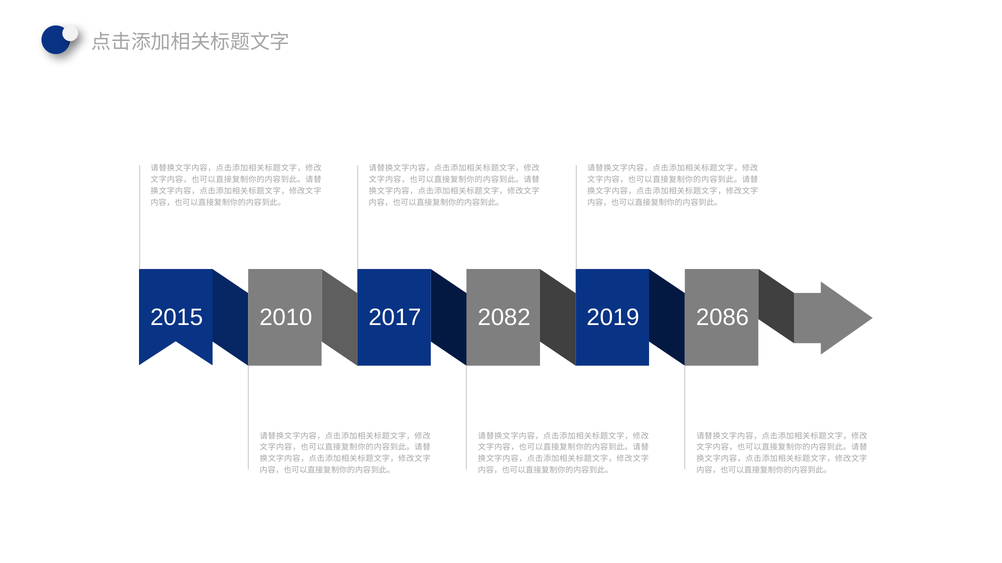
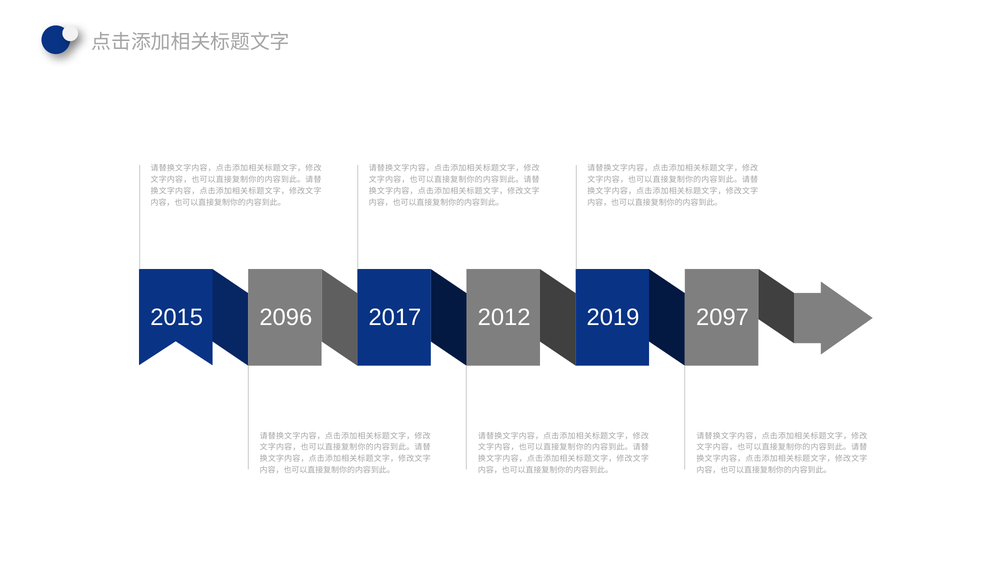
2010: 2010 -> 2096
2082: 2082 -> 2012
2086: 2086 -> 2097
